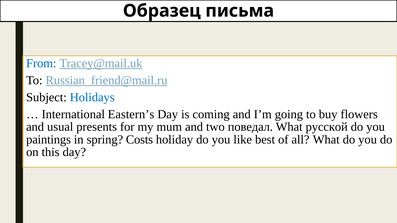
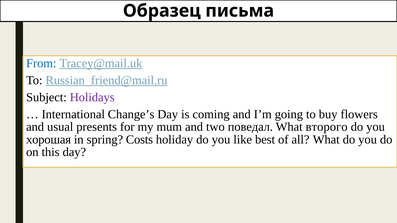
Holidays colour: blue -> purple
Eastern’s: Eastern’s -> Change’s
русской: русской -> второго
paintings: paintings -> хорошая
